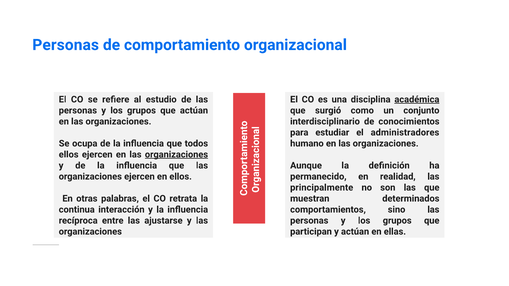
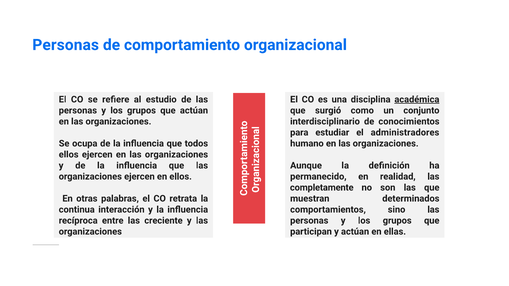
organizaciones at (176, 155) underline: present -> none
principalmente: principalmente -> completamente
ajustarse: ajustarse -> creciente
